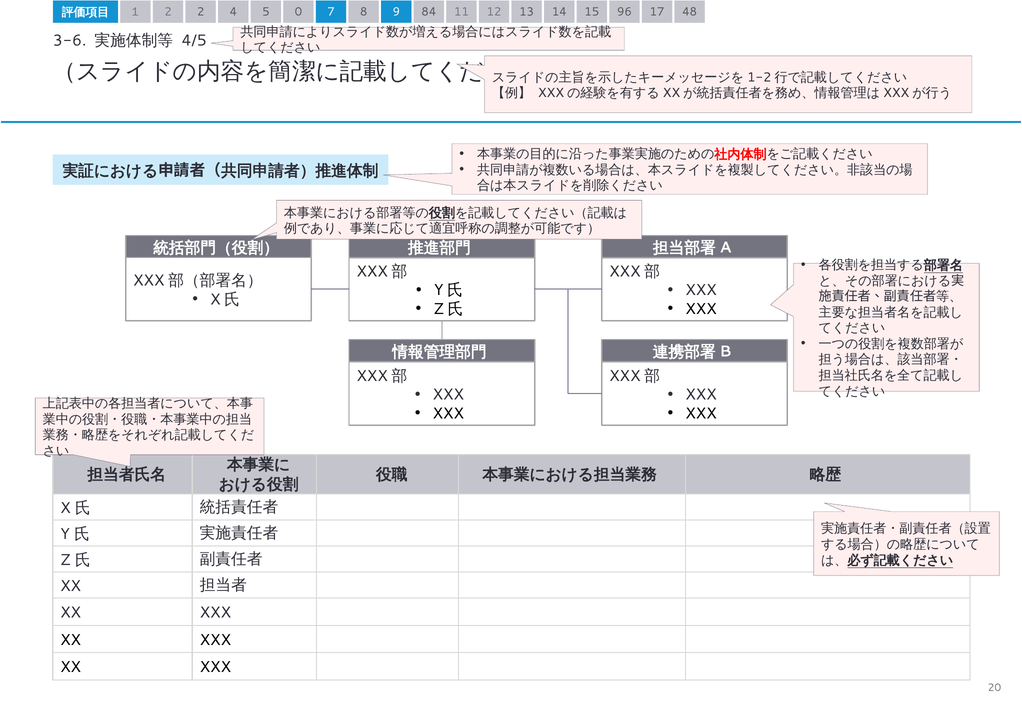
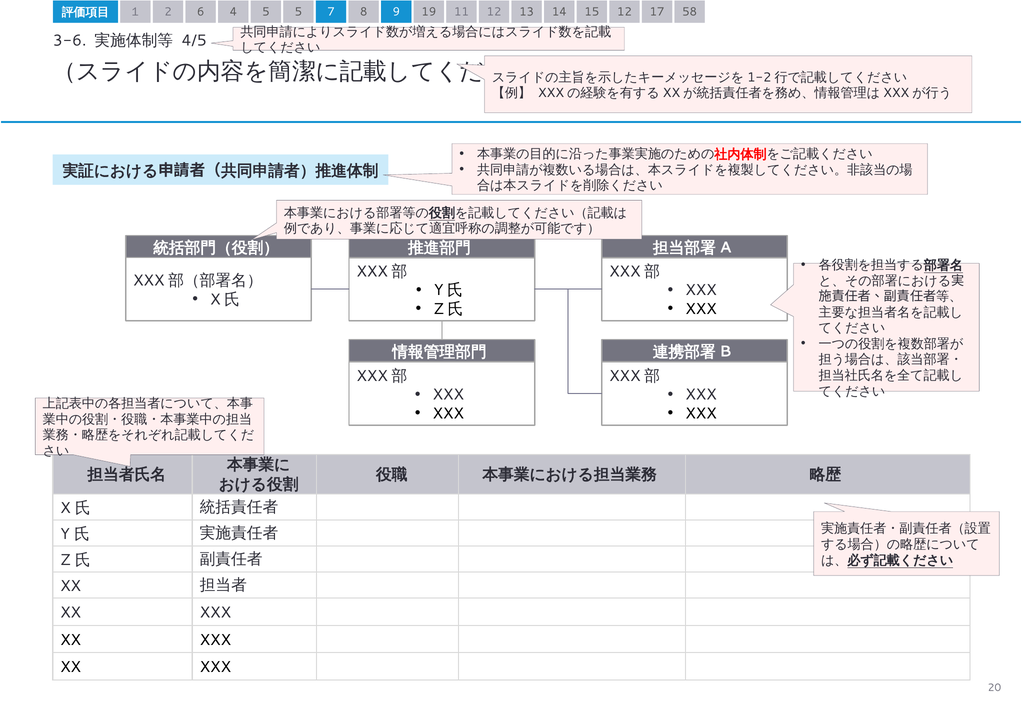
2 2: 2 -> 6
5 0: 0 -> 5
84: 84 -> 19
15 96: 96 -> 12
48: 48 -> 58
